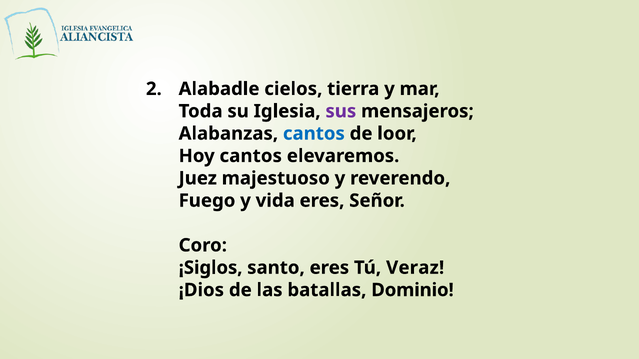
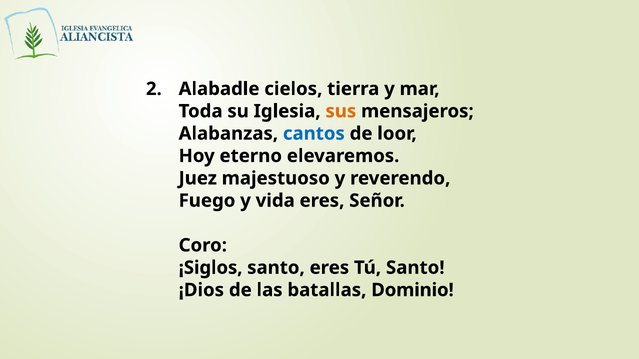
sus colour: purple -> orange
Hoy cantos: cantos -> eterno
Tú Veraz: Veraz -> Santo
